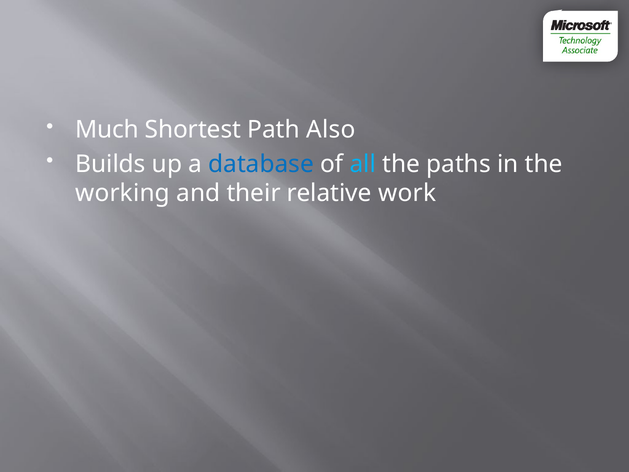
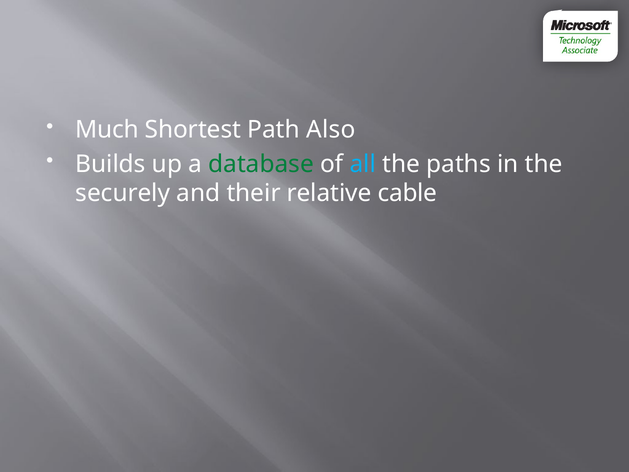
database colour: blue -> green
working: working -> securely
work: work -> cable
